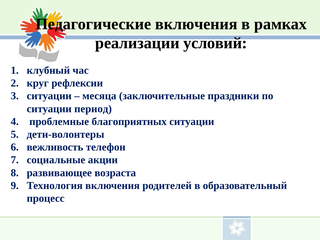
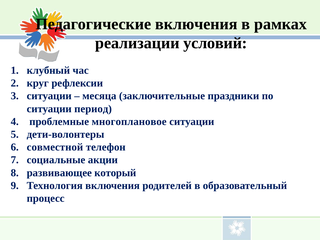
благоприятных: благоприятных -> многоплановое
вежливость: вежливость -> совместной
возраста: возраста -> который
